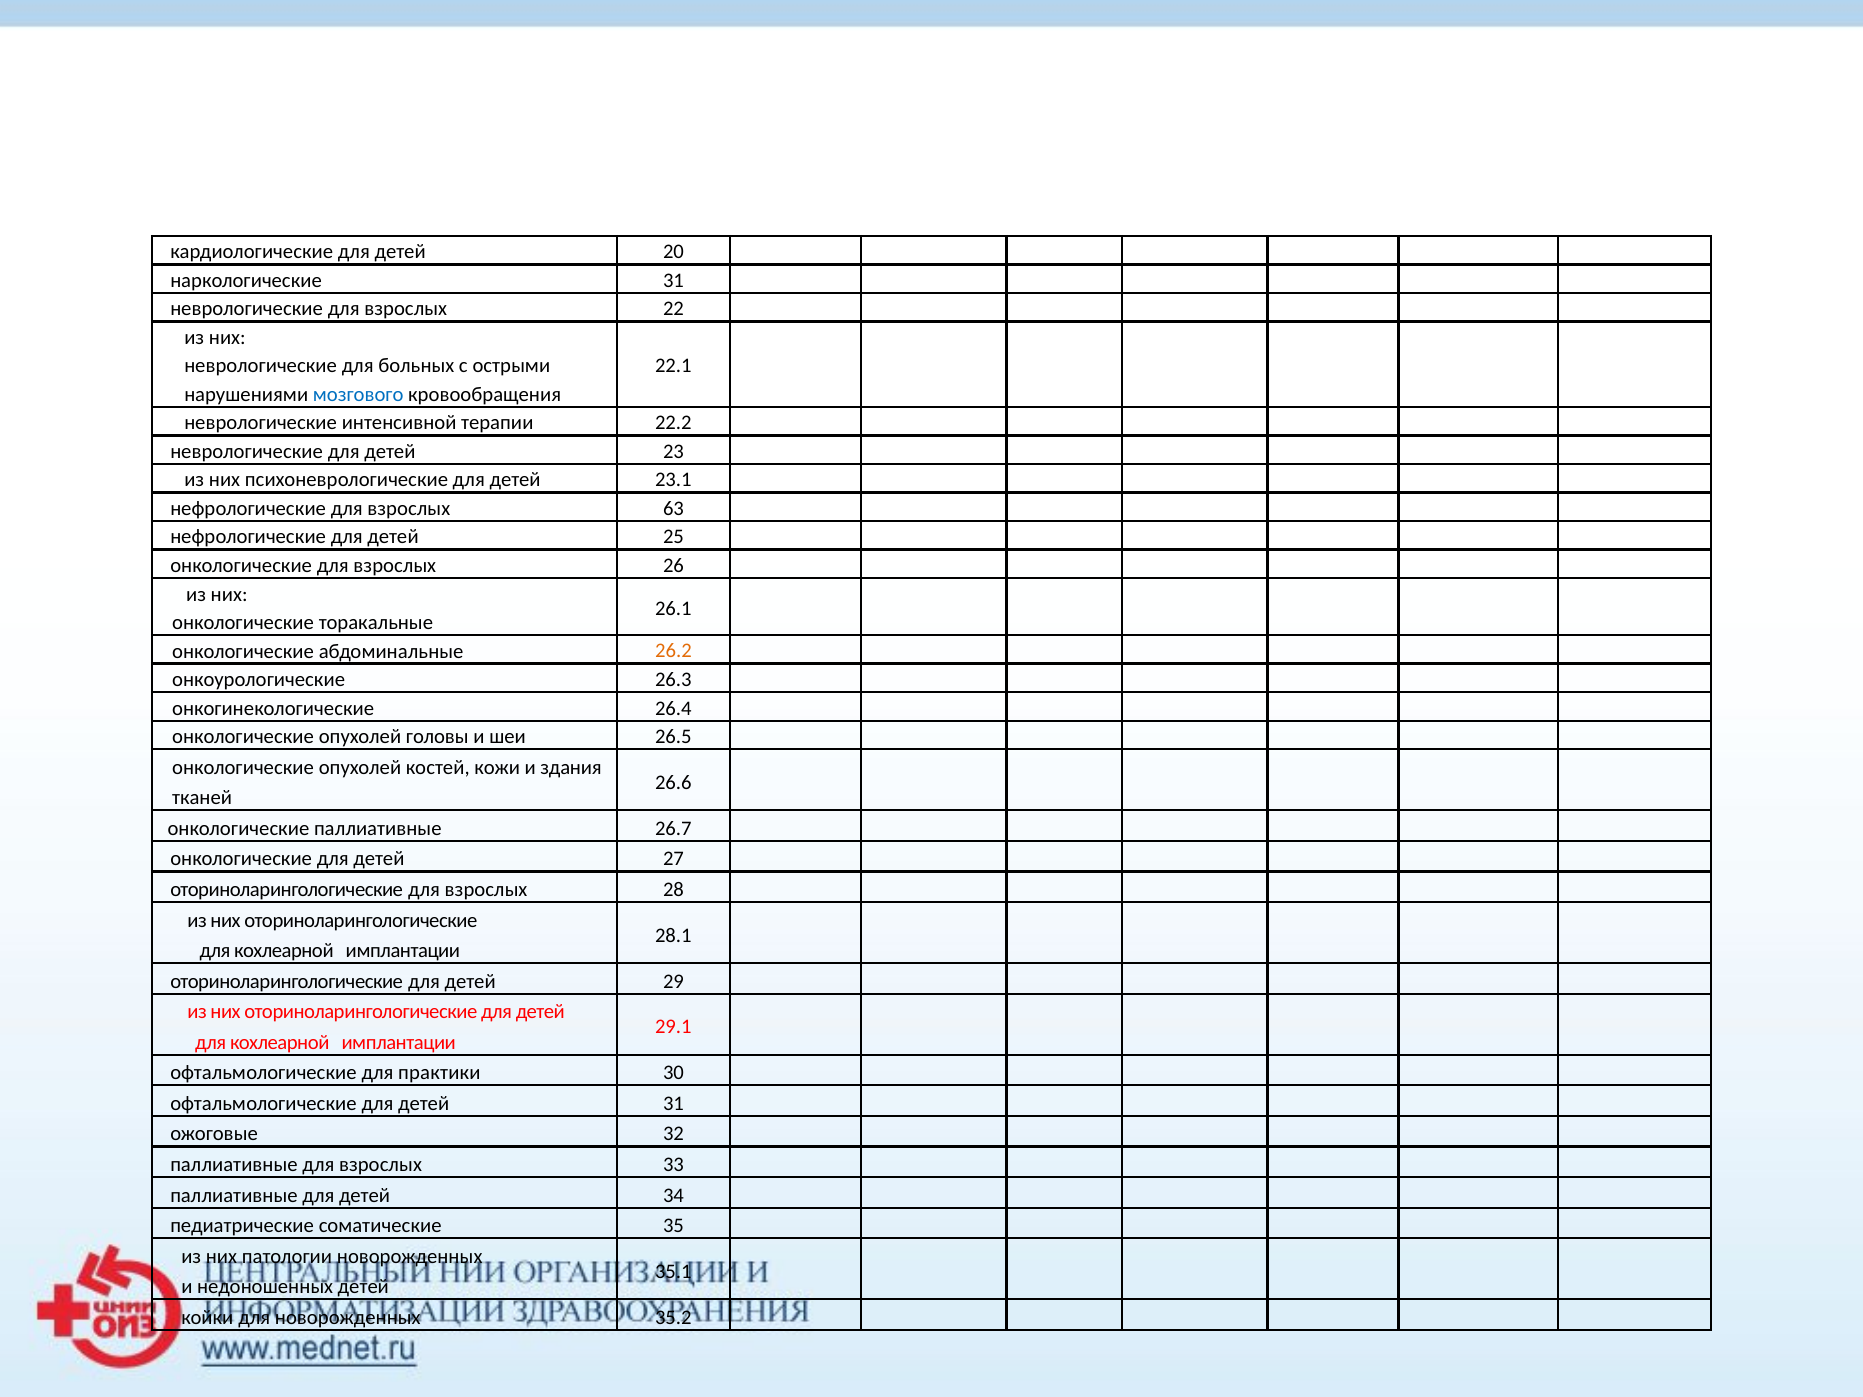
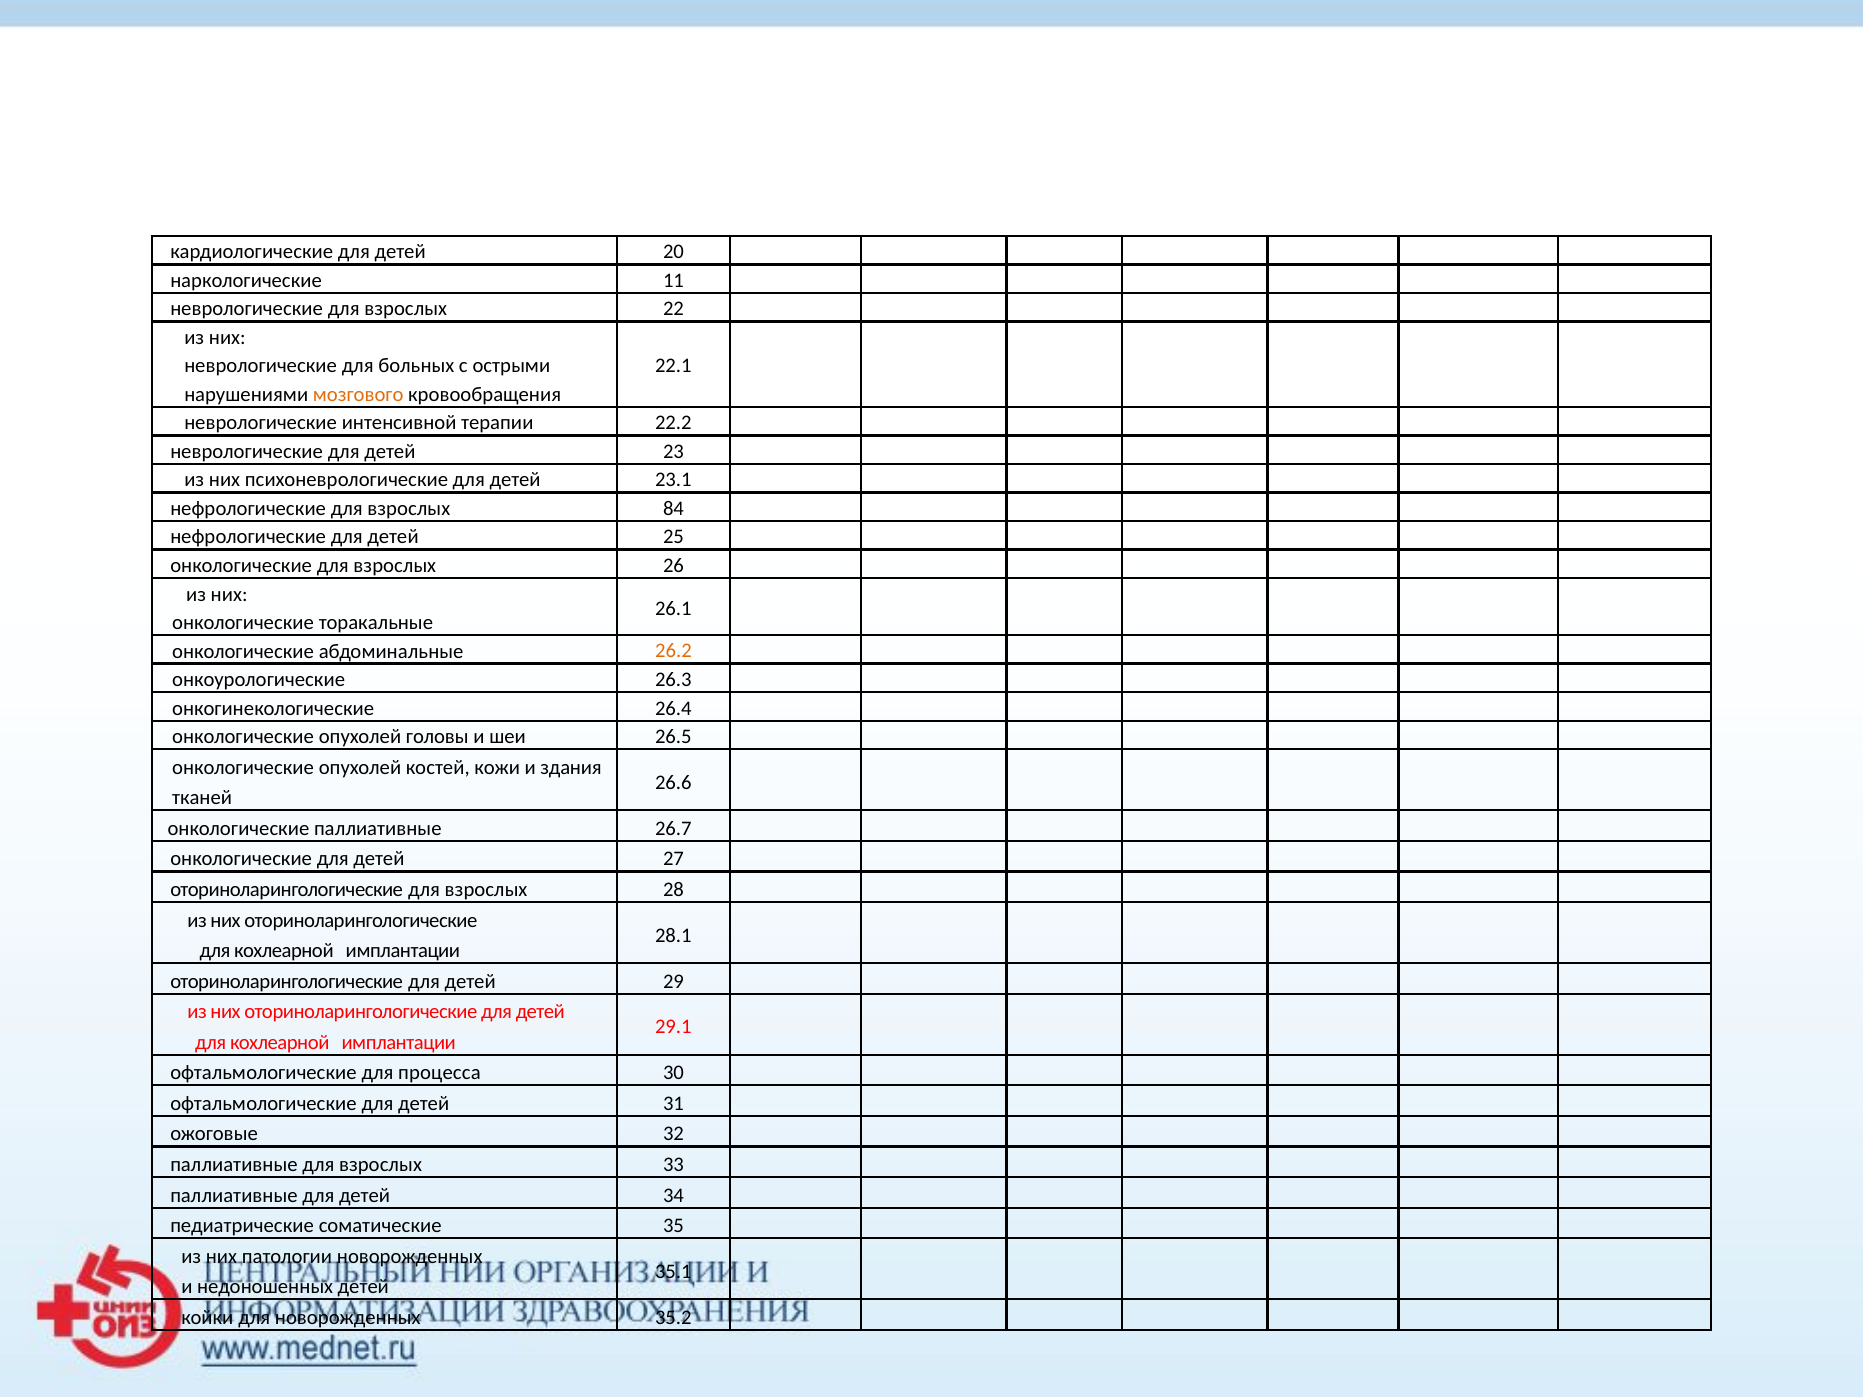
наркологические 31: 31 -> 11
мозгового colour: blue -> orange
63: 63 -> 84
практики: практики -> процесса
